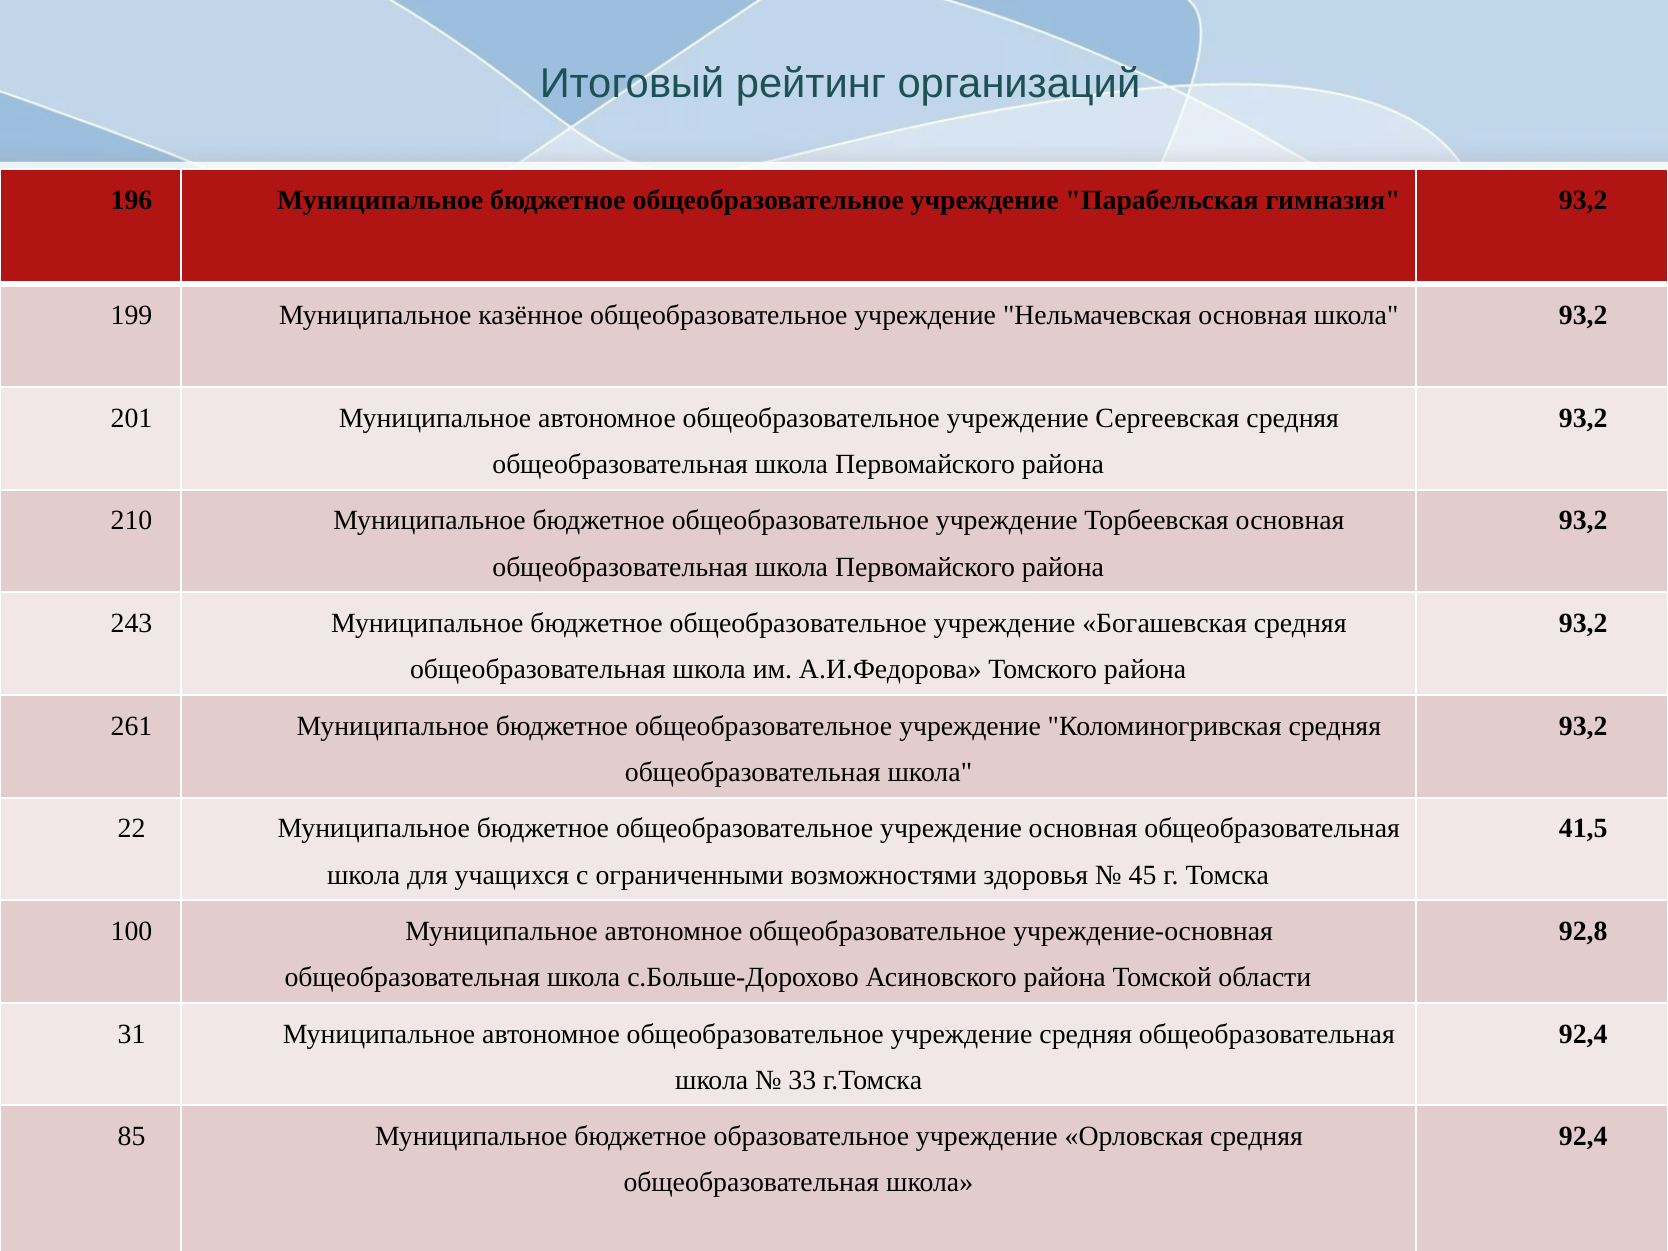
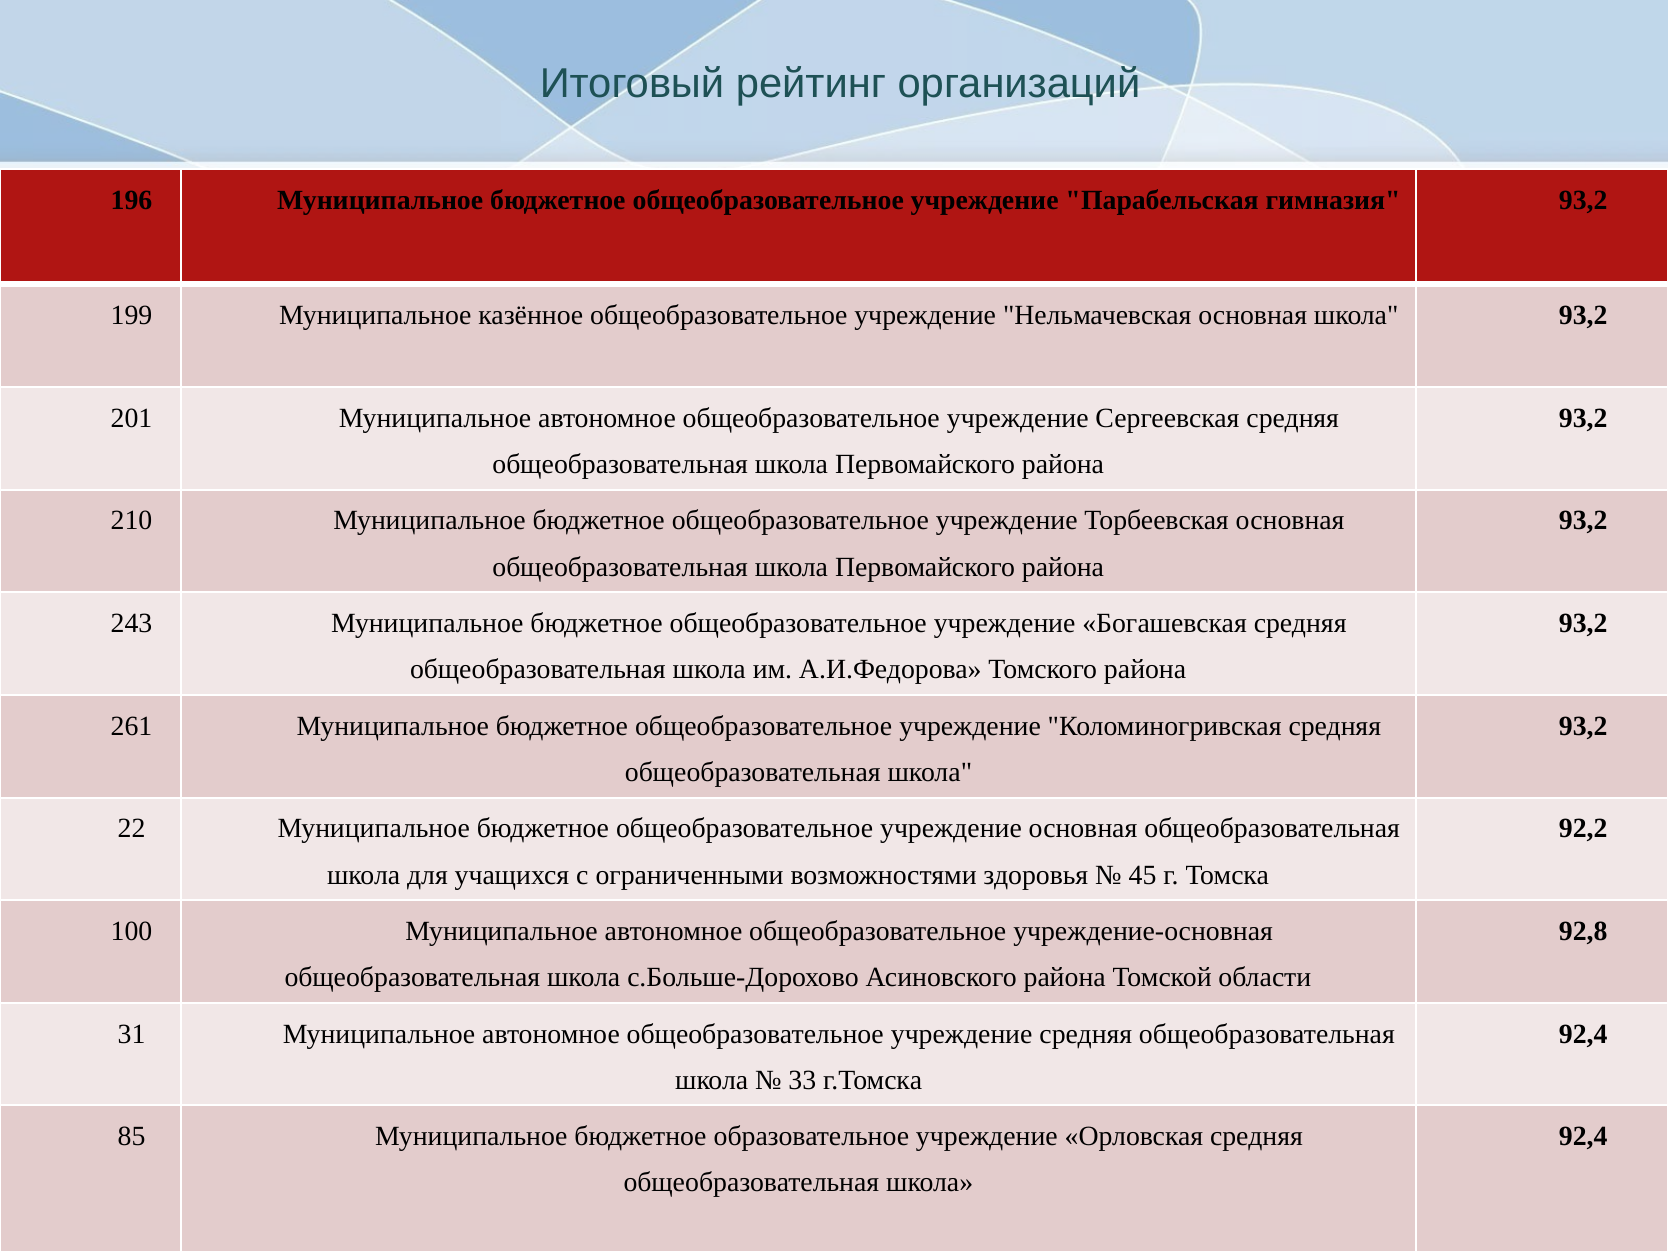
41,5: 41,5 -> 92,2
